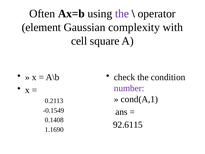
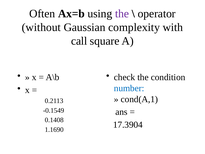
element: element -> without
cell: cell -> call
number colour: purple -> blue
92.6115: 92.6115 -> 17.3904
